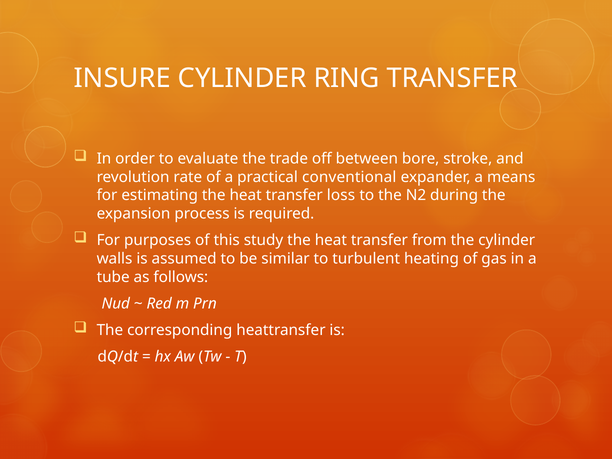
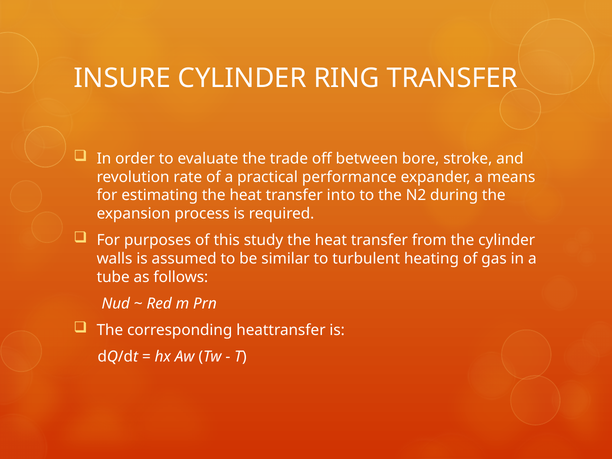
conventional: conventional -> performance
loss: loss -> into
